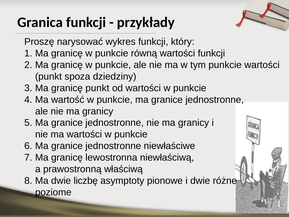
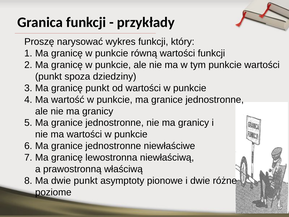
dwie liczbę: liczbę -> punkt
